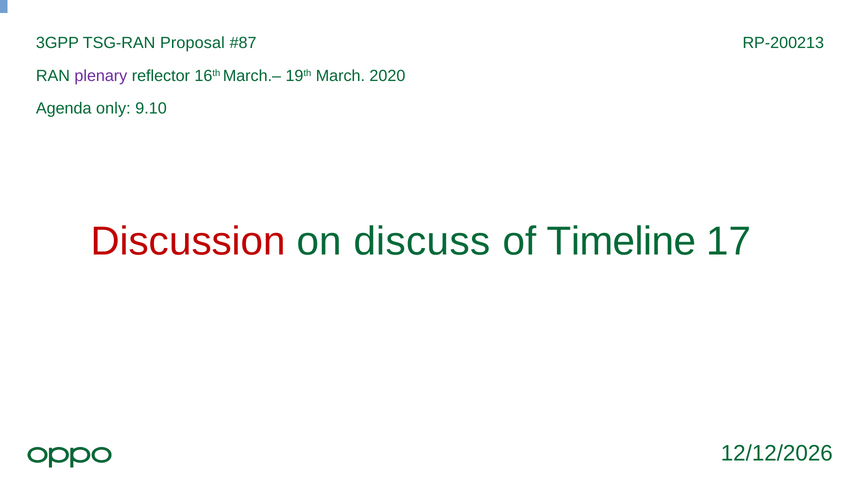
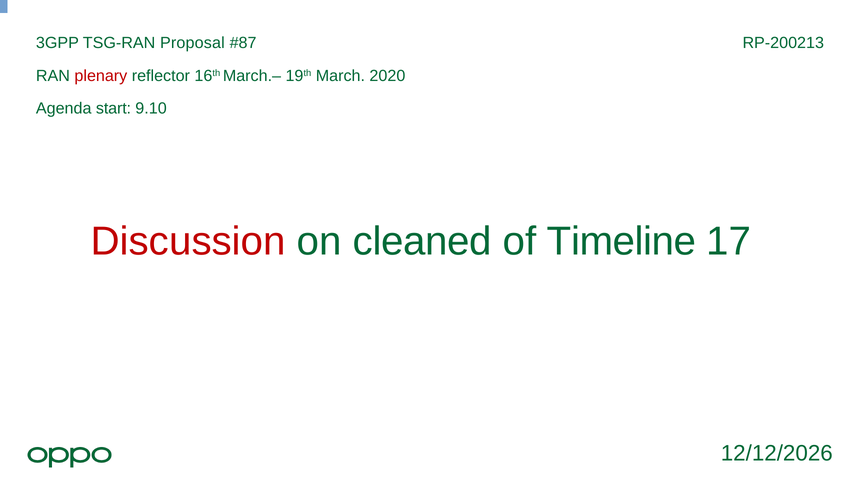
plenary colour: purple -> red
only: only -> start
discuss: discuss -> cleaned
